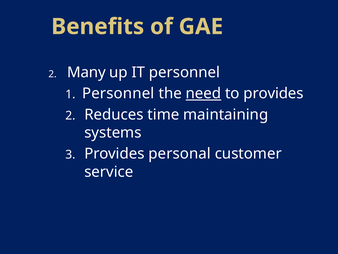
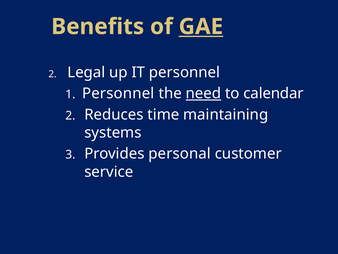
GAE underline: none -> present
Many: Many -> Legal
to provides: provides -> calendar
